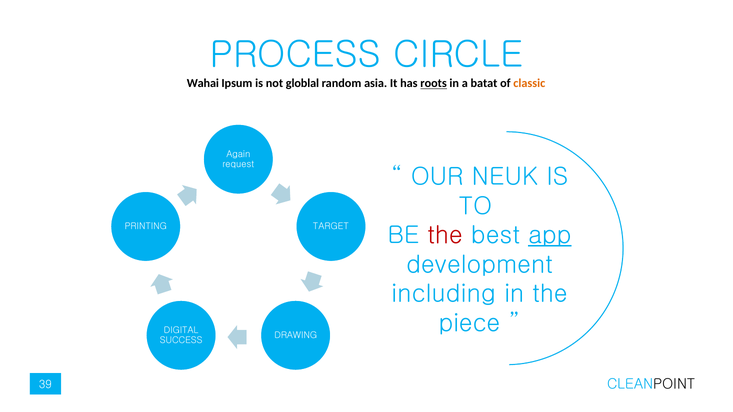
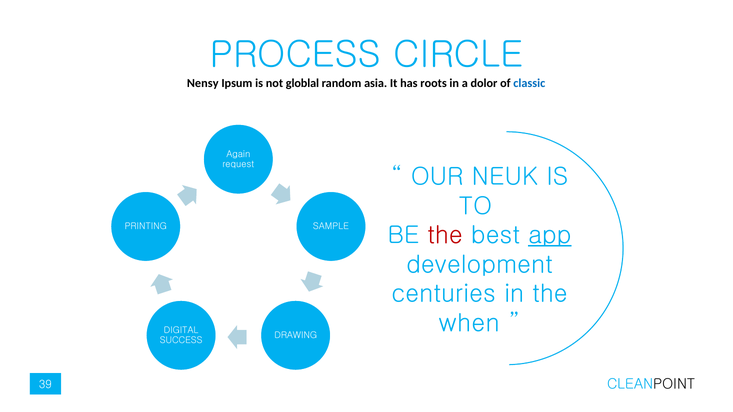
Wahai: Wahai -> Nensy
roots underline: present -> none
batat: batat -> dolor
classic colour: orange -> blue
TARGET: TARGET -> SAMPLE
including: including -> centuries
piece: piece -> when
